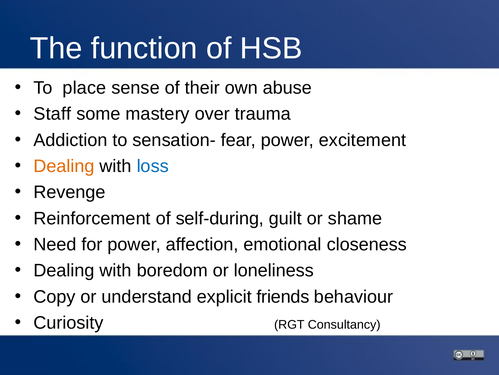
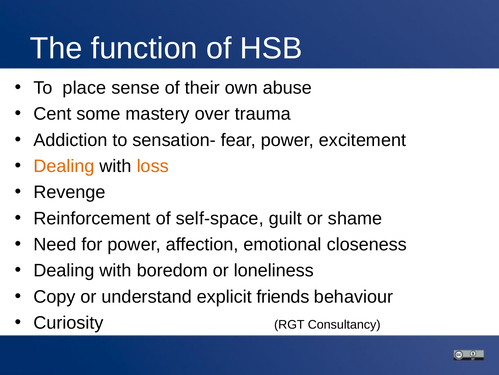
Staff: Staff -> Cent
loss colour: blue -> orange
self-during: self-during -> self-space
